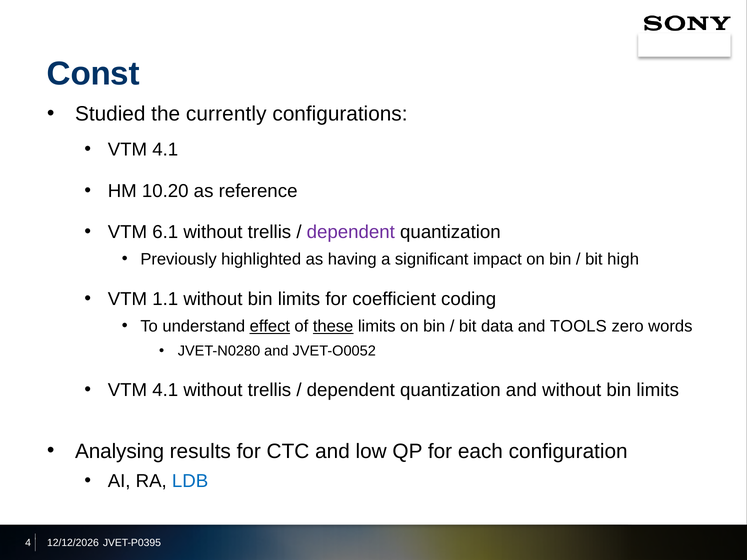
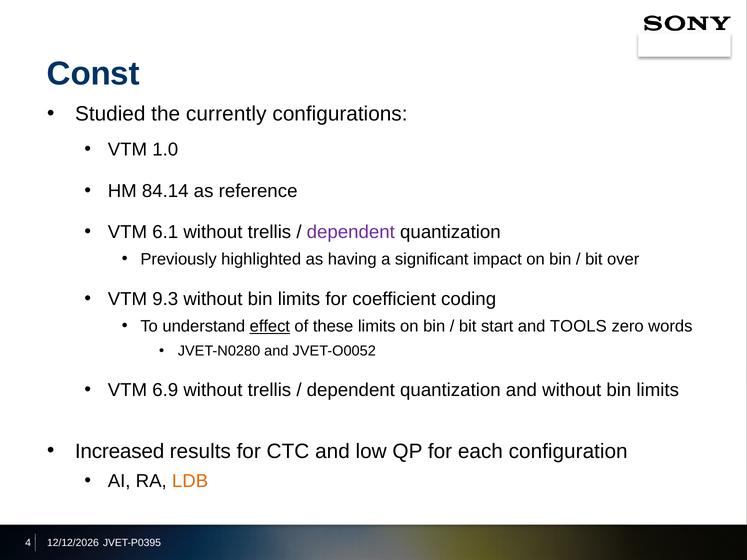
4.1 at (165, 150): 4.1 -> 1.0
10.20: 10.20 -> 84.14
high: high -> over
1.1: 1.1 -> 9.3
these underline: present -> none
data: data -> start
4.1 at (165, 390): 4.1 -> 6.9
Analysing: Analysing -> Increased
LDB colour: blue -> orange
